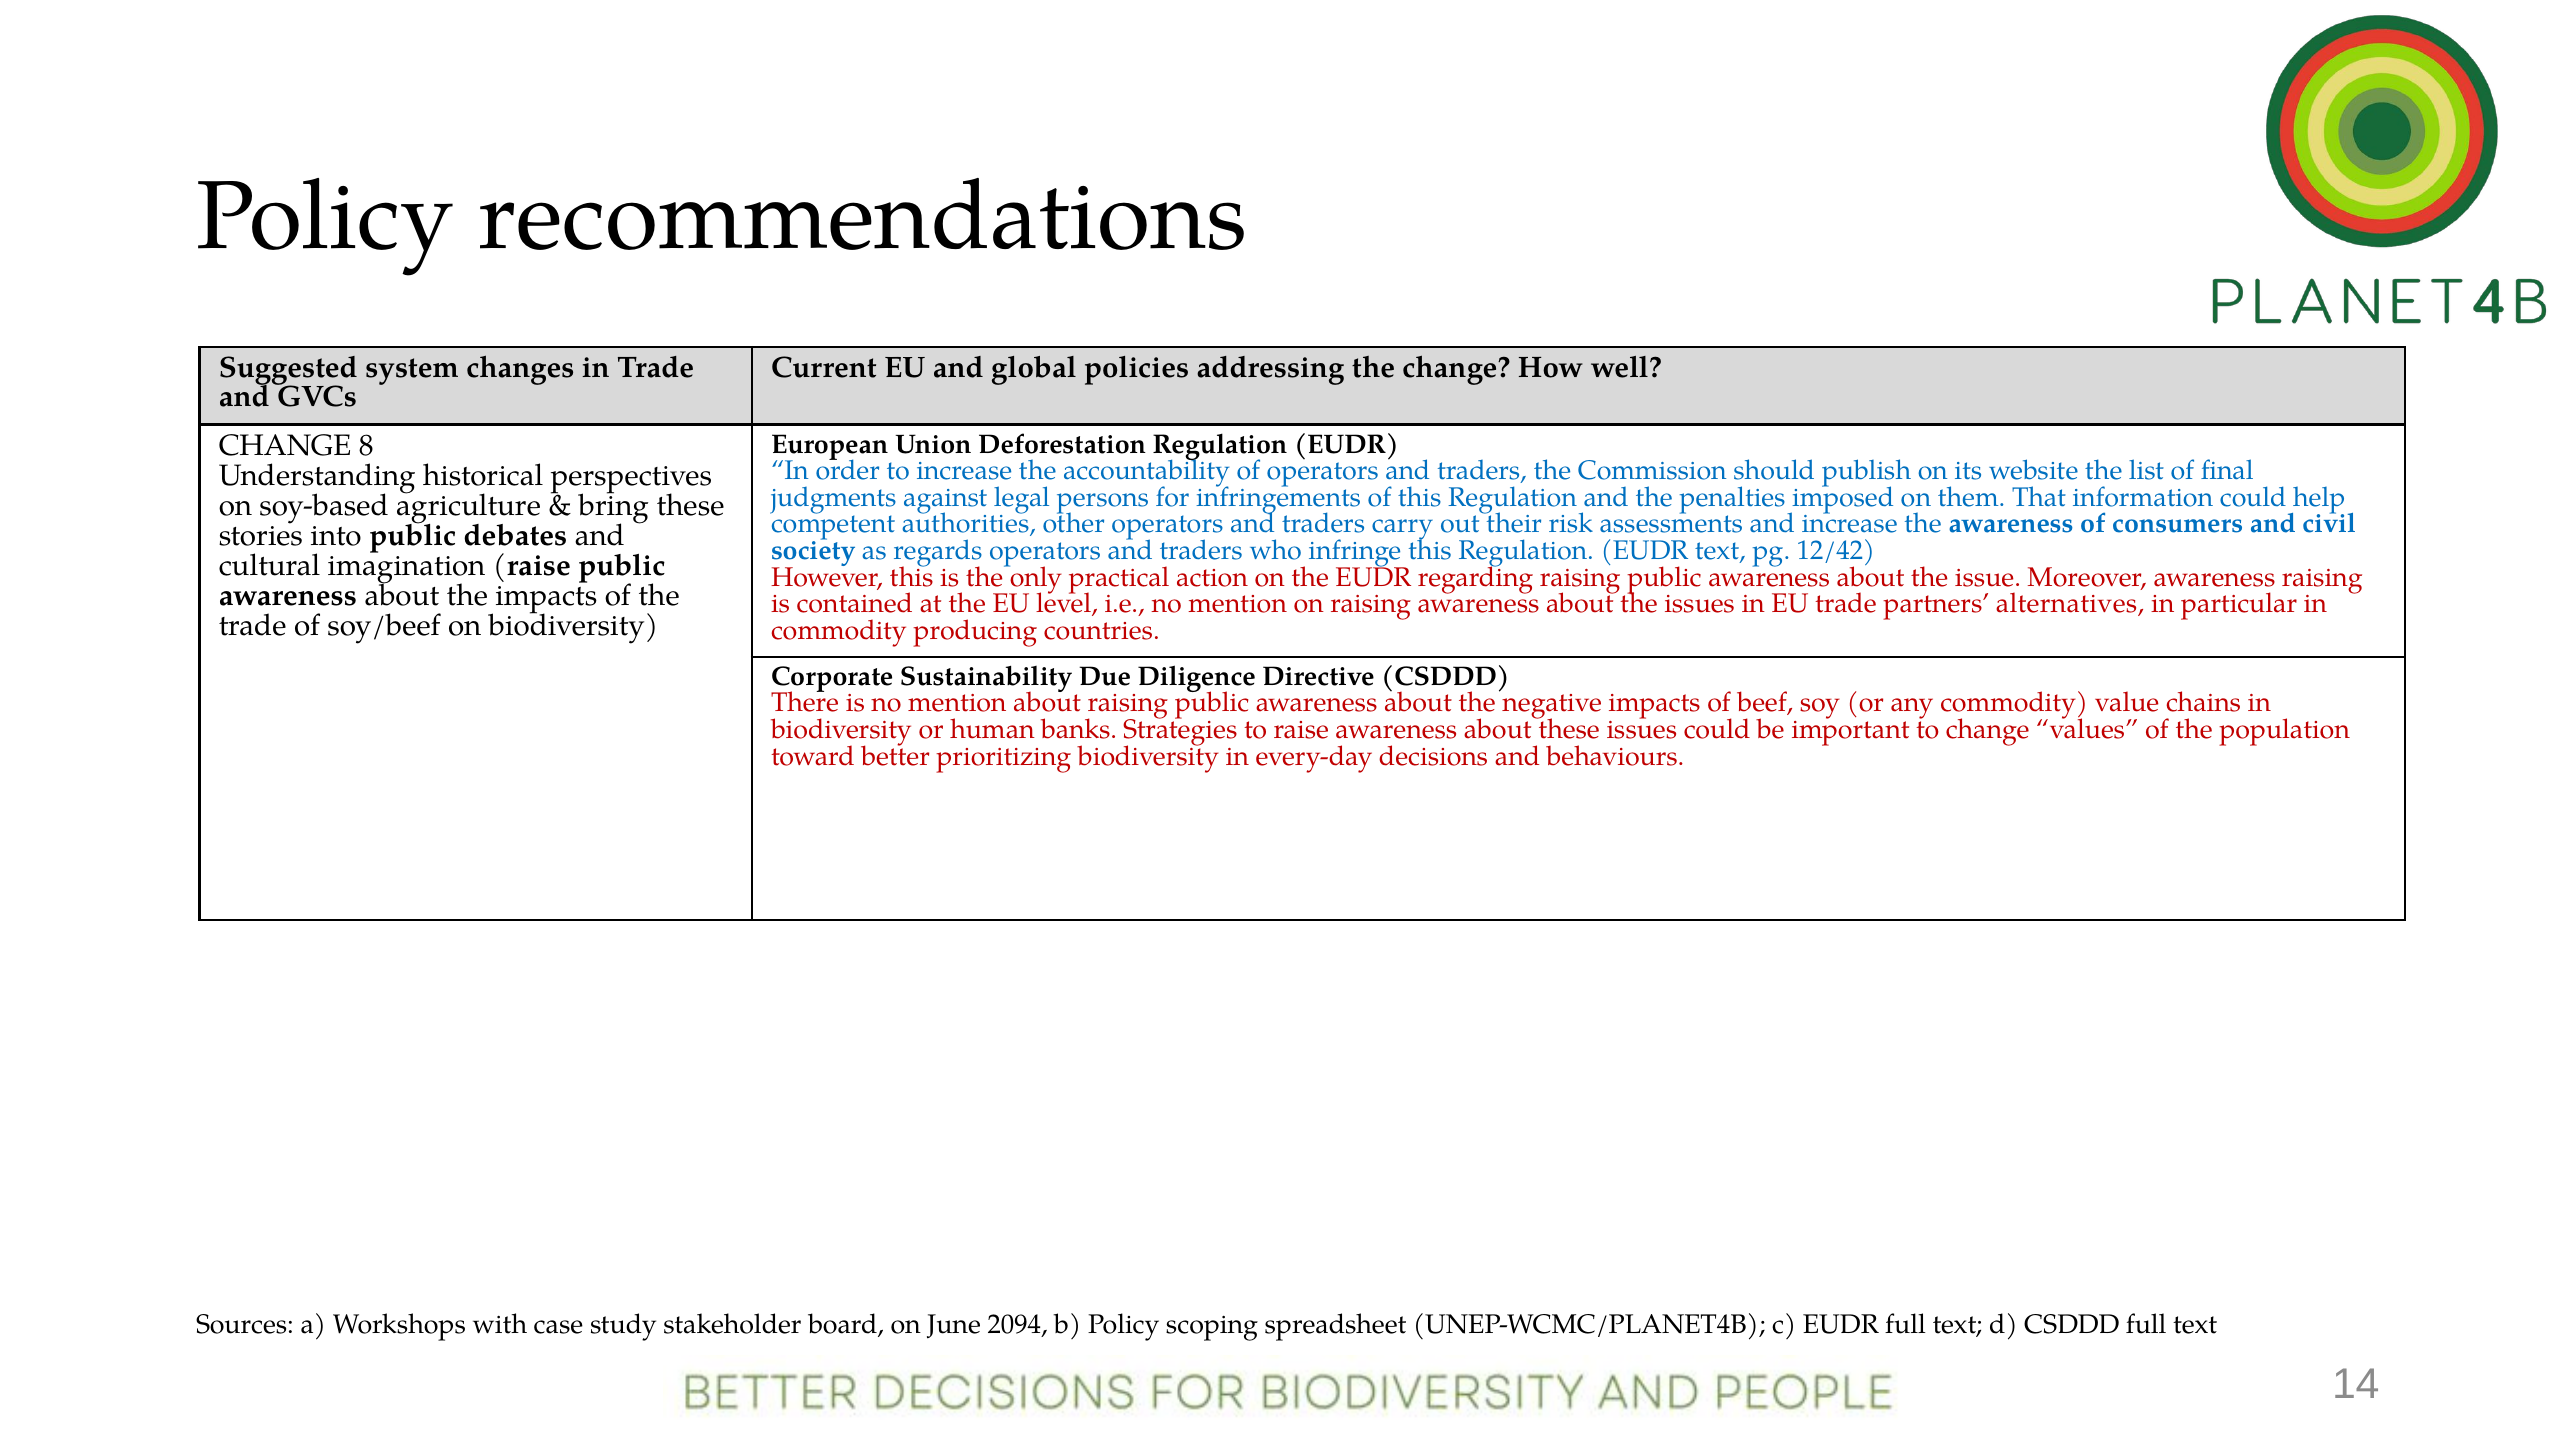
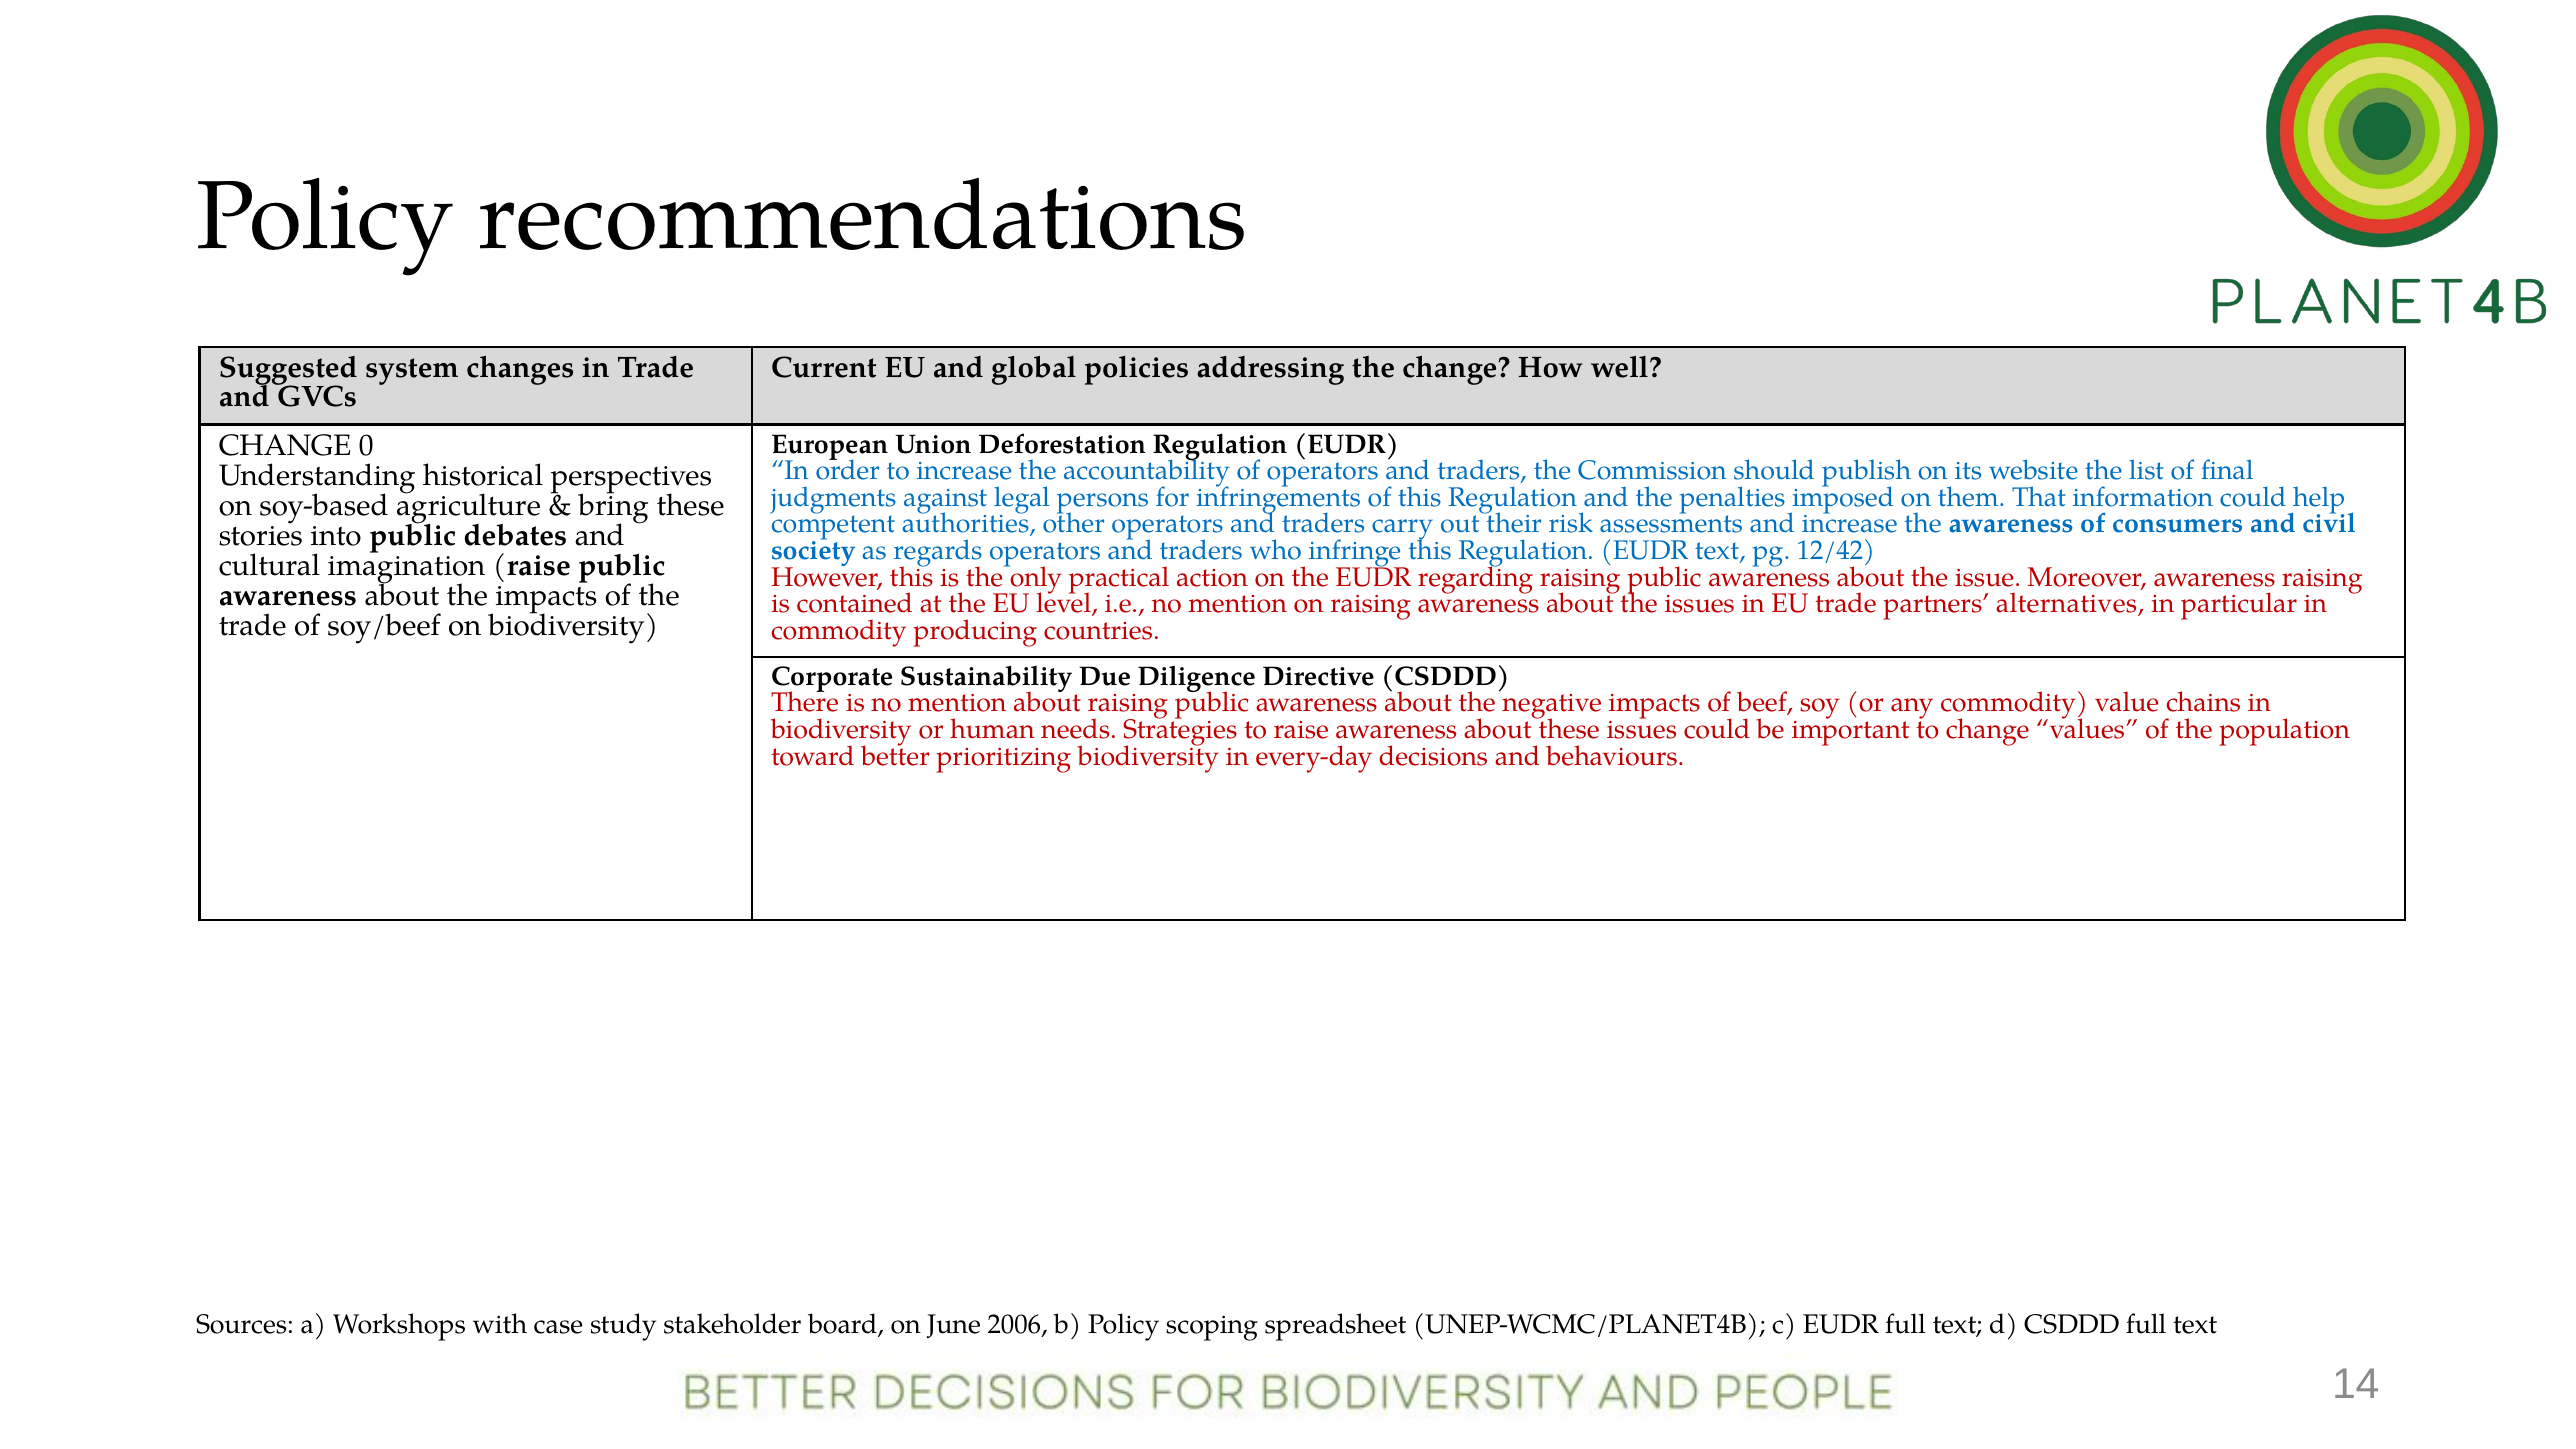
8: 8 -> 0
banks: banks -> needs
2094: 2094 -> 2006
